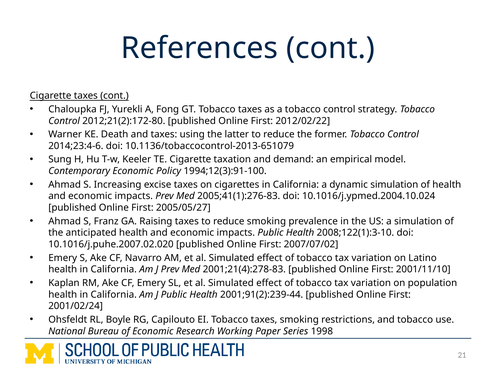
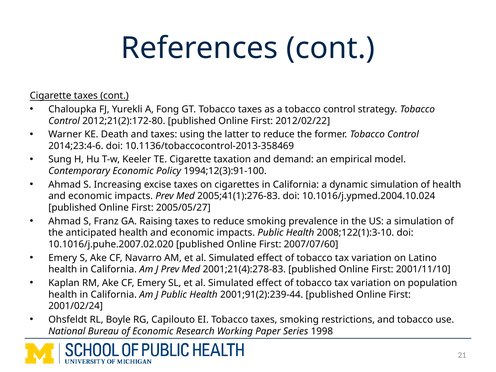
10.1136/tobaccocontrol-2013-651079: 10.1136/tobaccocontrol-2013-651079 -> 10.1136/tobaccocontrol-2013-358469
2007/07/02: 2007/07/02 -> 2007/07/60
